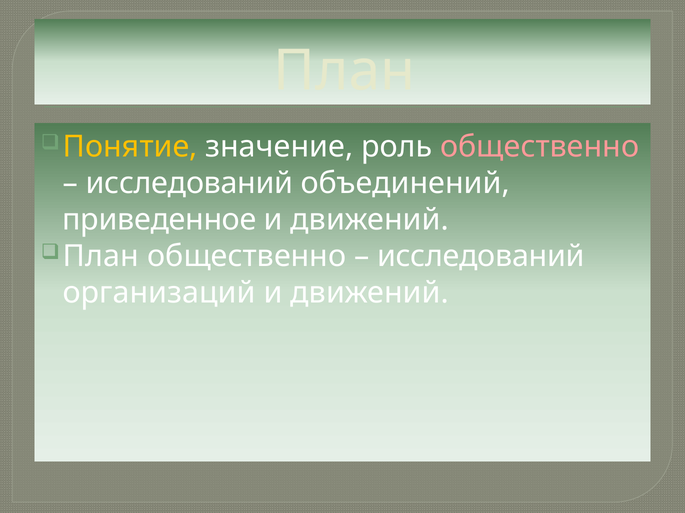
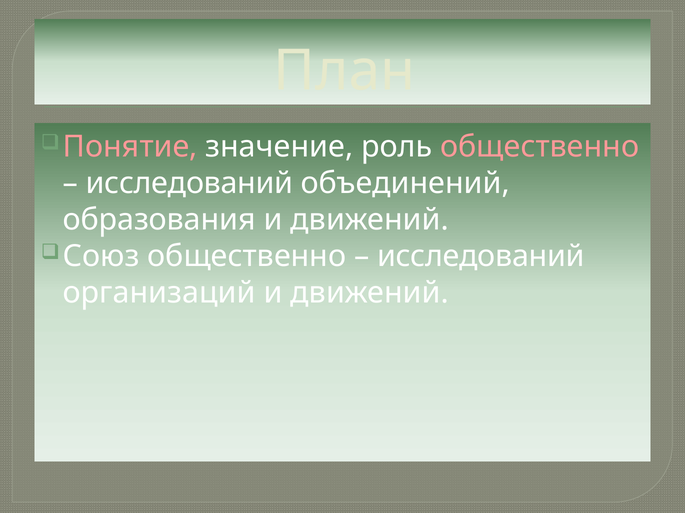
Понятие colour: yellow -> pink
приведенное: приведенное -> образования
План at (101, 257): План -> Союз
